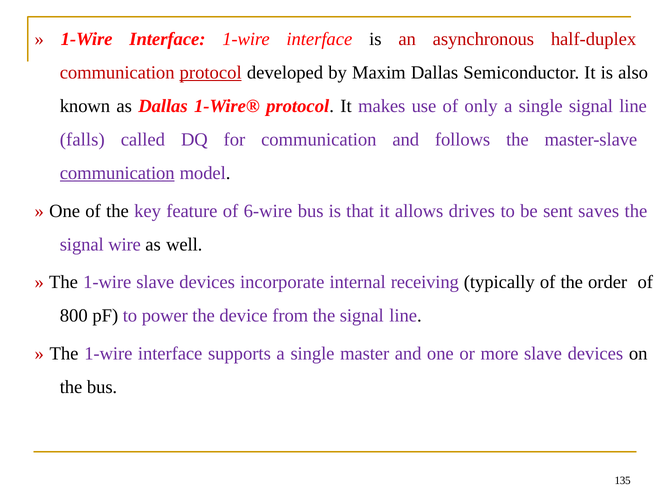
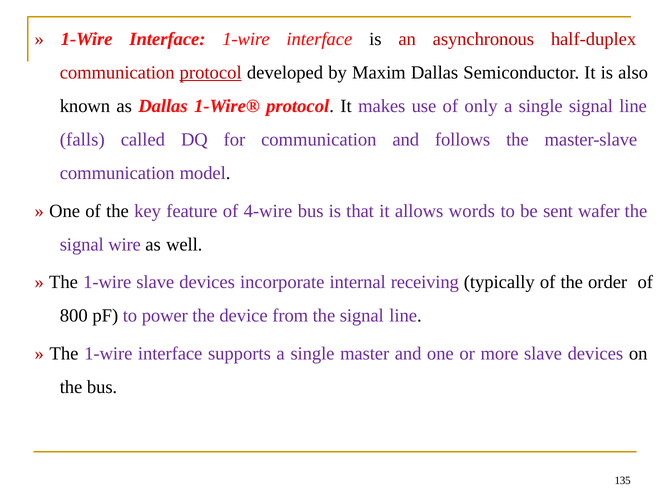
communication at (117, 173) underline: present -> none
6-wire: 6-wire -> 4-wire
drives: drives -> words
saves: saves -> wafer
